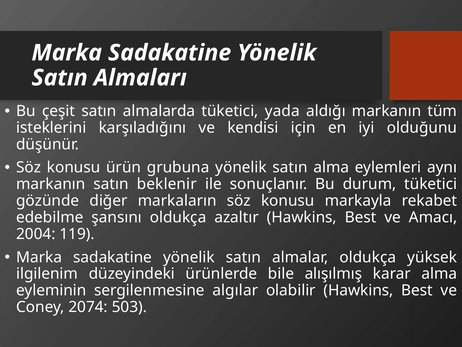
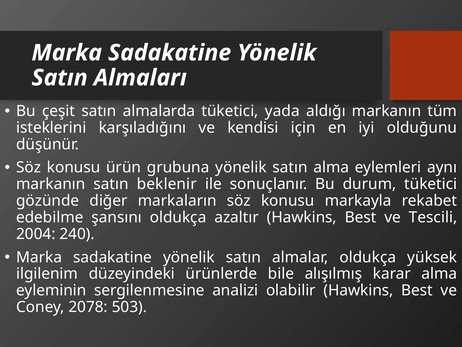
Amacı: Amacı -> Tescili
119: 119 -> 240
algılar: algılar -> analizi
2074: 2074 -> 2078
